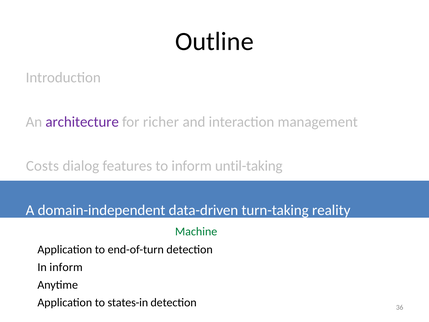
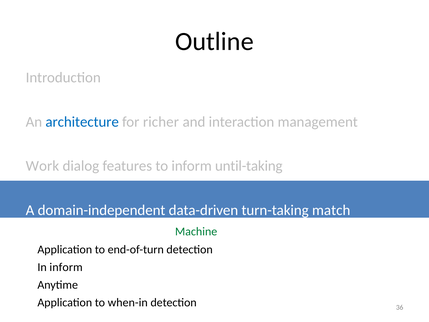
architecture colour: purple -> blue
Costs: Costs -> Work
reality: reality -> match
states-in: states-in -> when-in
